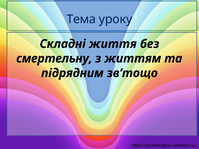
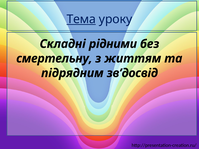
Тема underline: none -> present
життя: життя -> рідними
зв’тощо: зв’тощо -> зв’досвід
